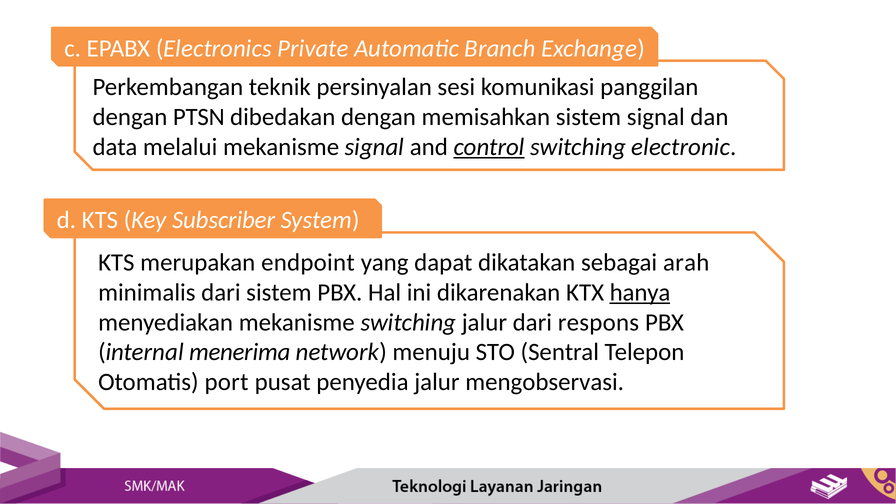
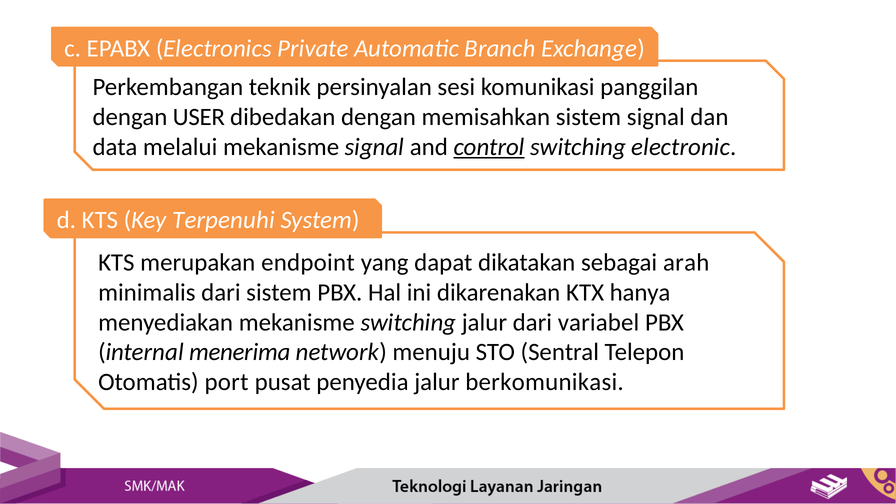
PTSN: PTSN -> USER
Subscriber: Subscriber -> Terpenuhi
hanya underline: present -> none
respons: respons -> variabel
mengobservasi: mengobservasi -> berkomunikasi
